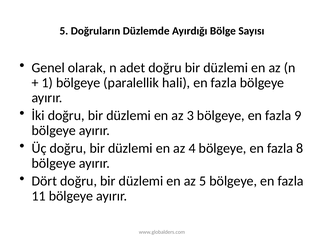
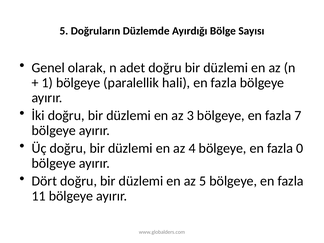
9: 9 -> 7
8: 8 -> 0
